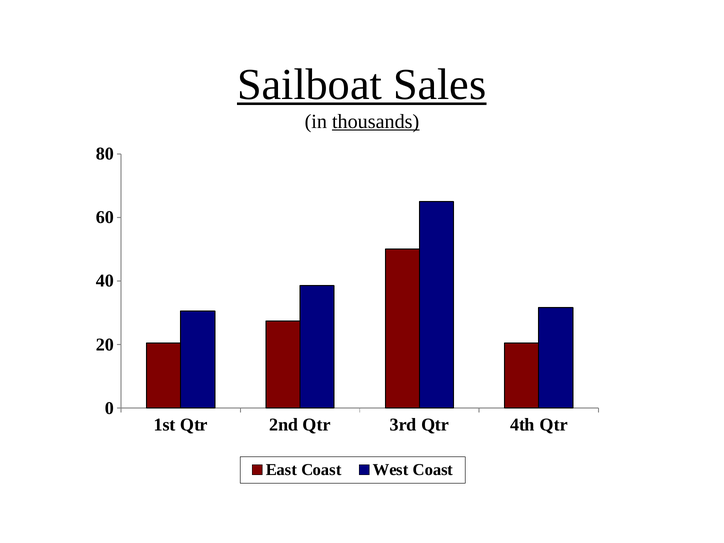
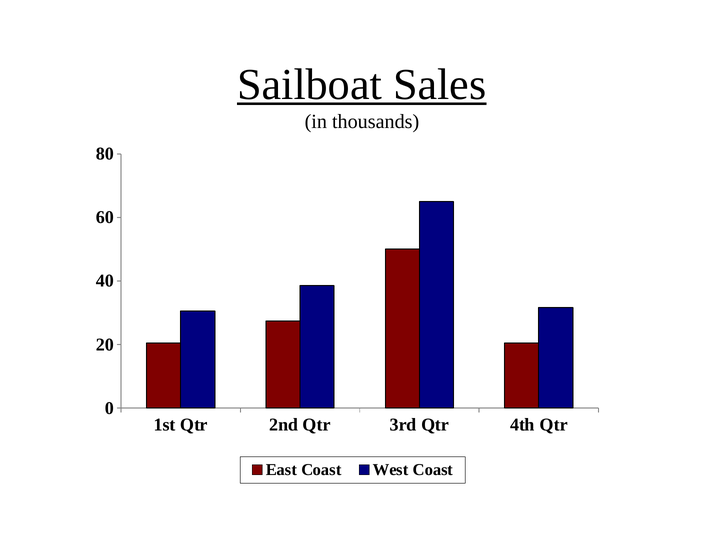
thousands underline: present -> none
